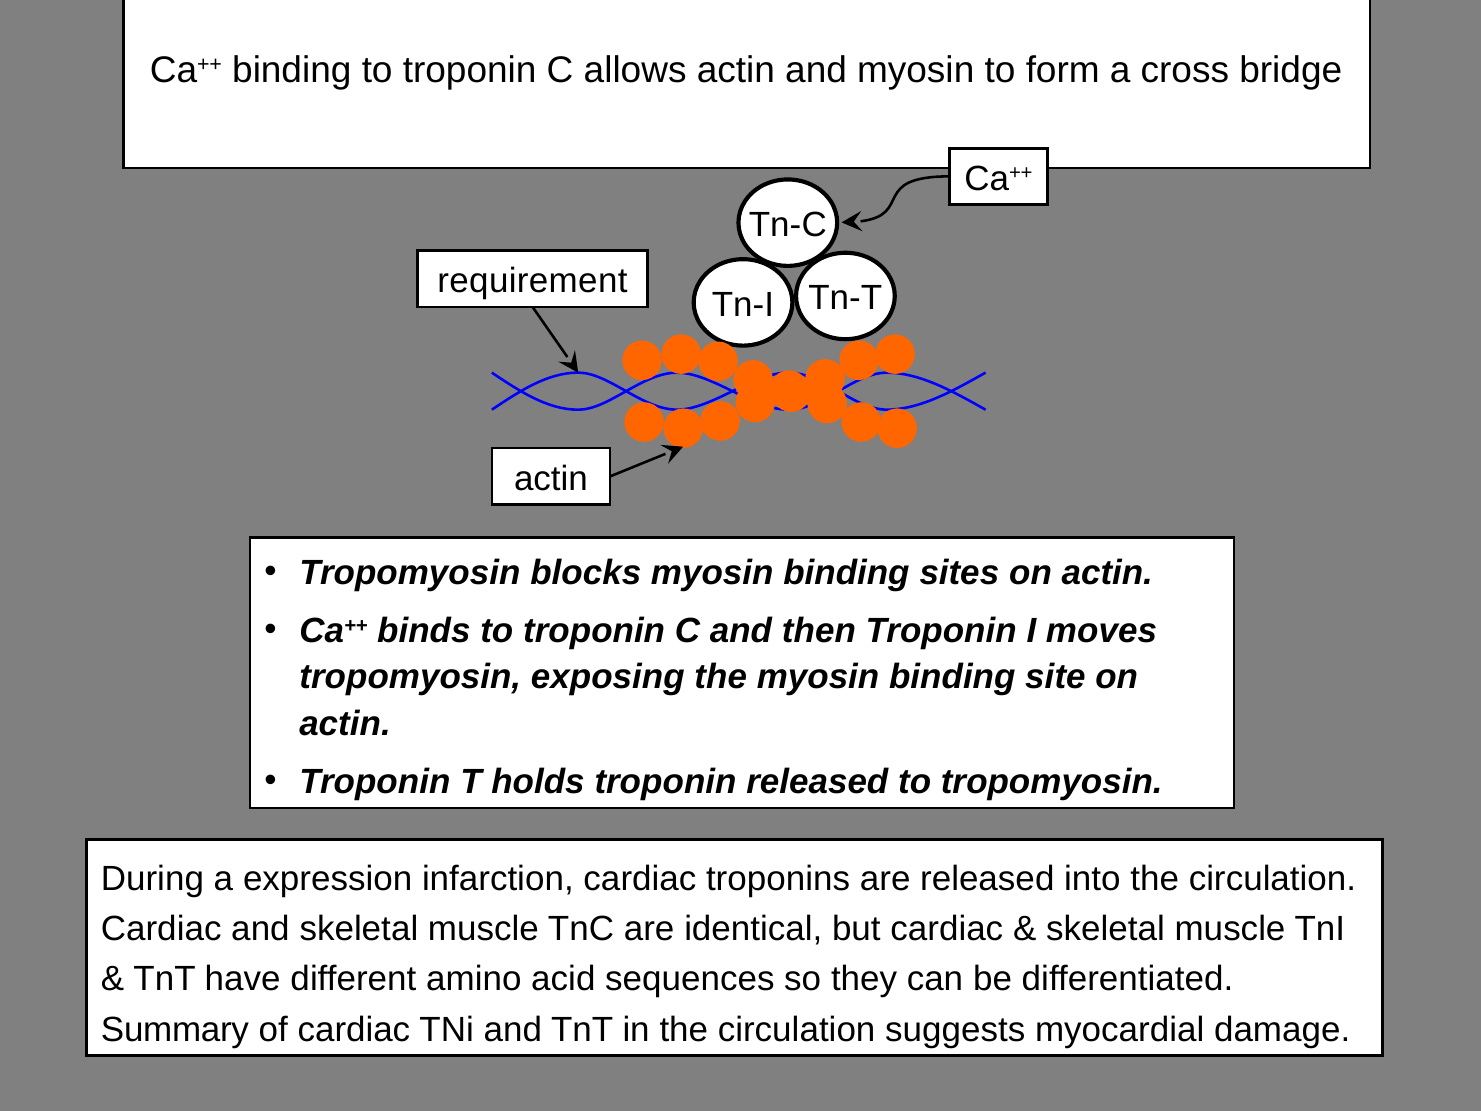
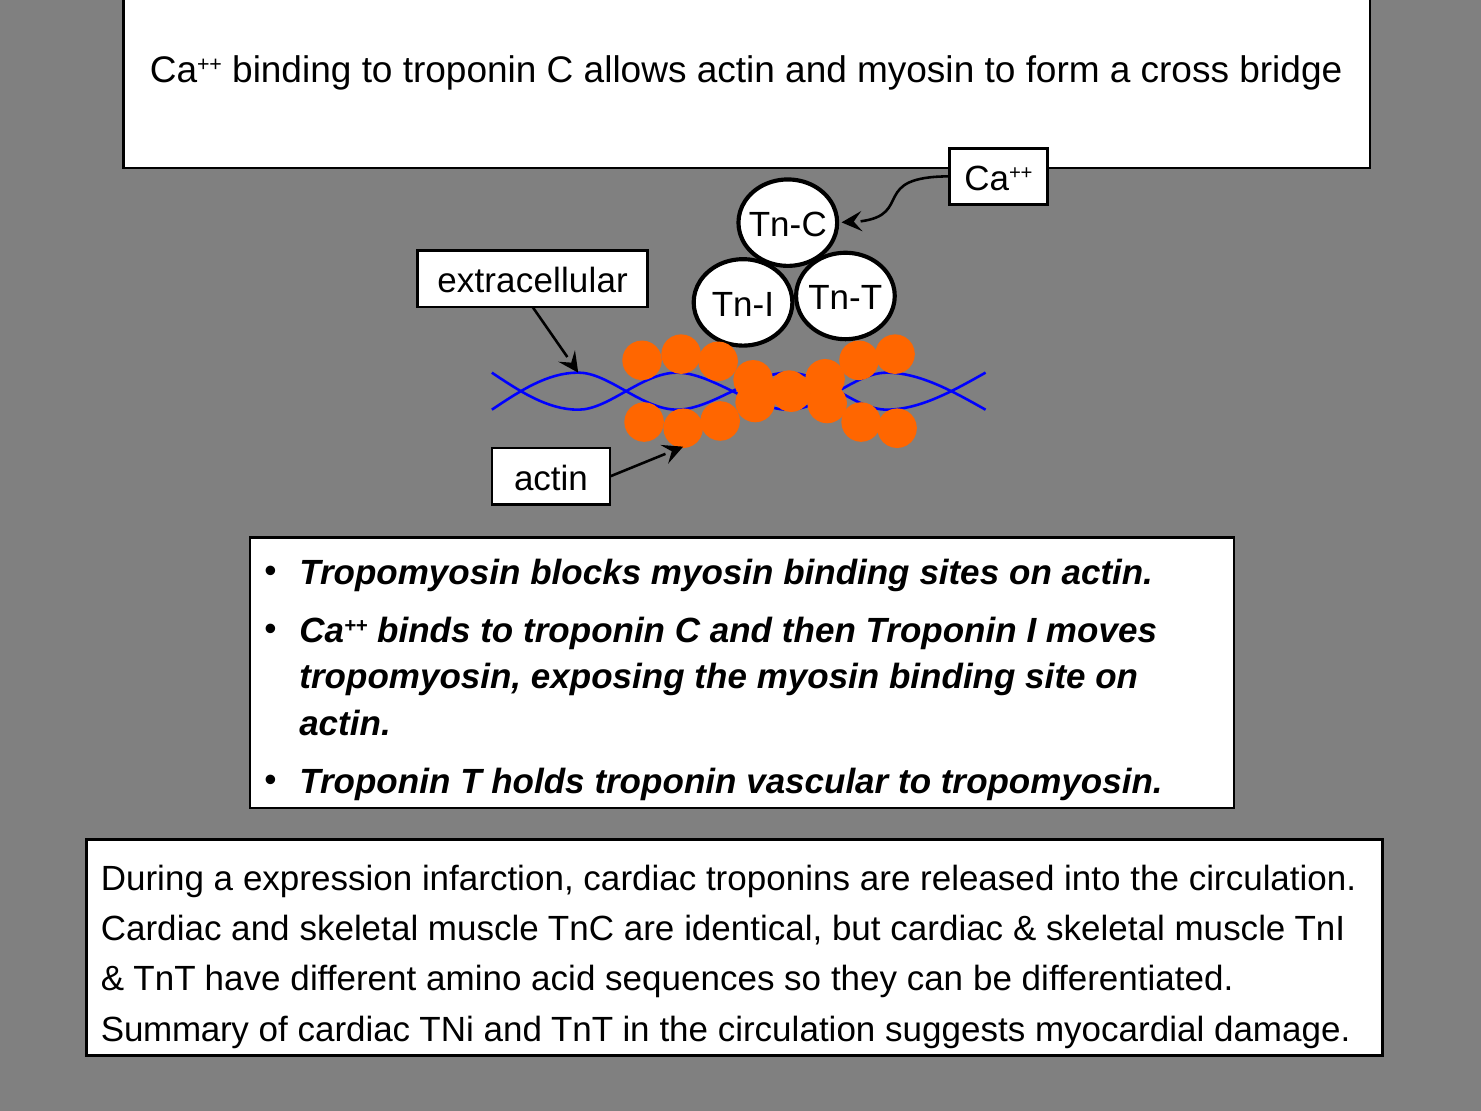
requirement: requirement -> extracellular
troponin released: released -> vascular
